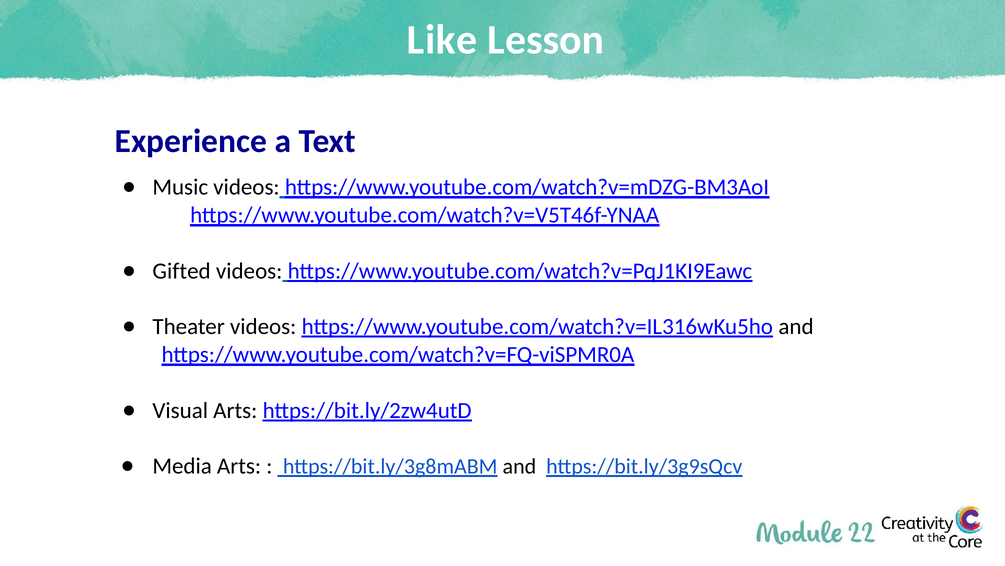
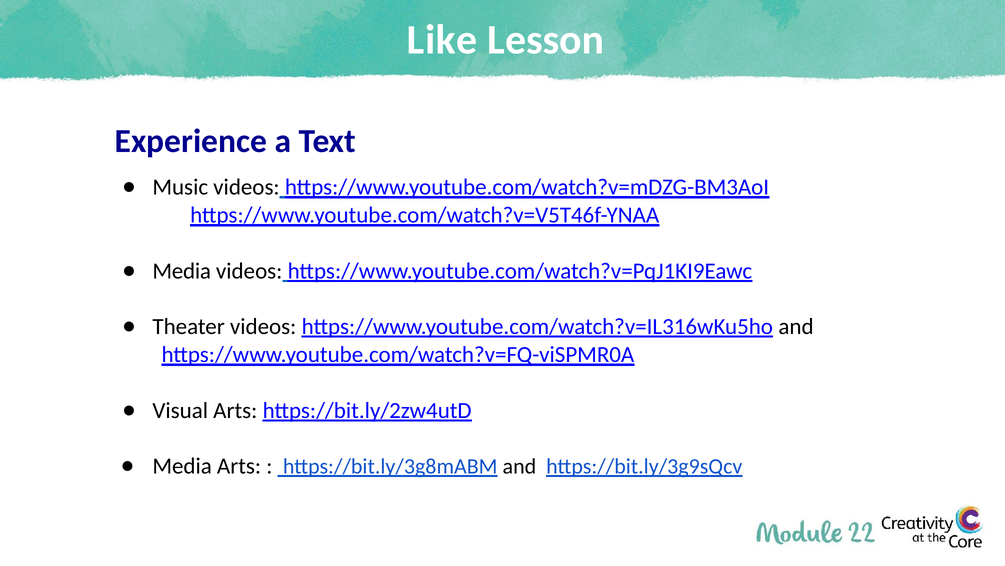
Gifted at (182, 271): Gifted -> Media
